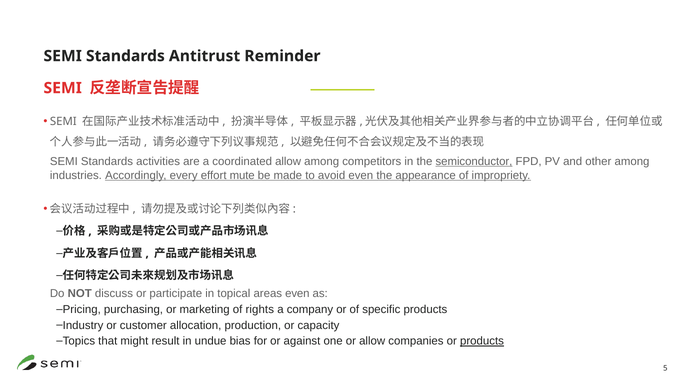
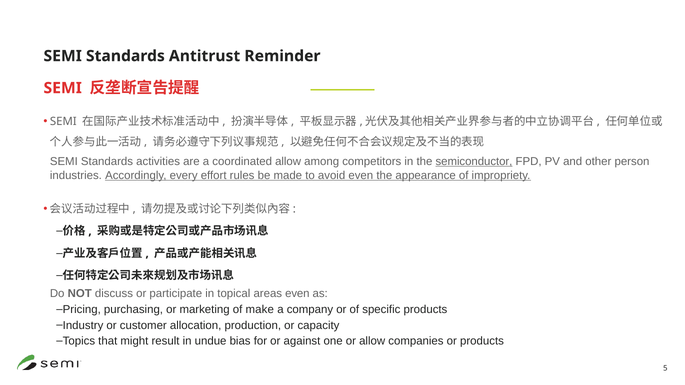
other among: among -> person
mute: mute -> rules
rights: rights -> make
products at (482, 341) underline: present -> none
